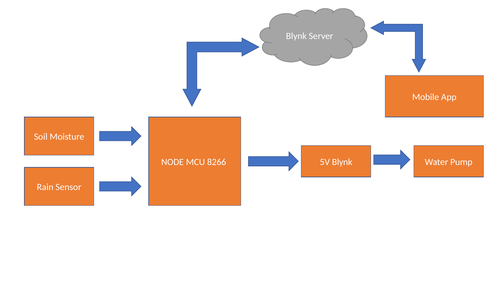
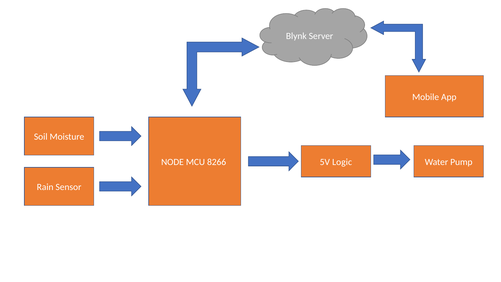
5V Blynk: Blynk -> Logic
